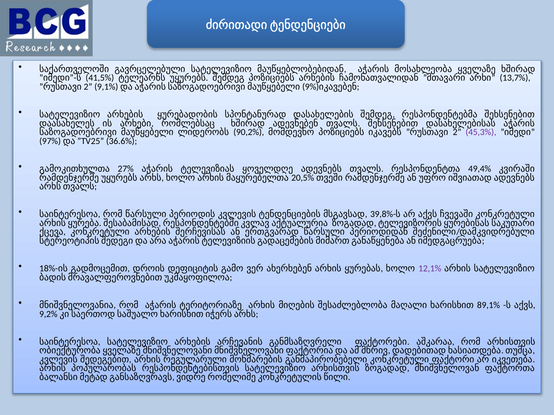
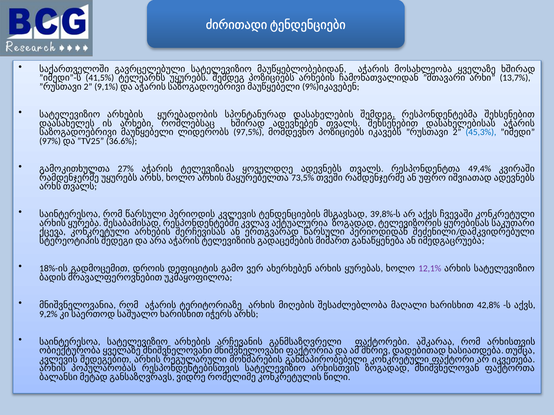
90,2%: 90,2% -> 97,5%
45,3% colour: purple -> blue
20,5%: 20,5% -> 73,5%
89,1%: 89,1% -> 42,8%
